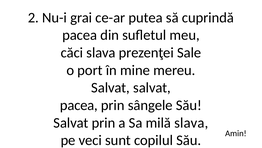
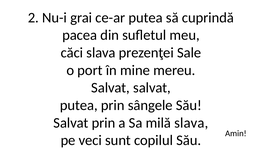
pacea at (79, 105): pacea -> putea
